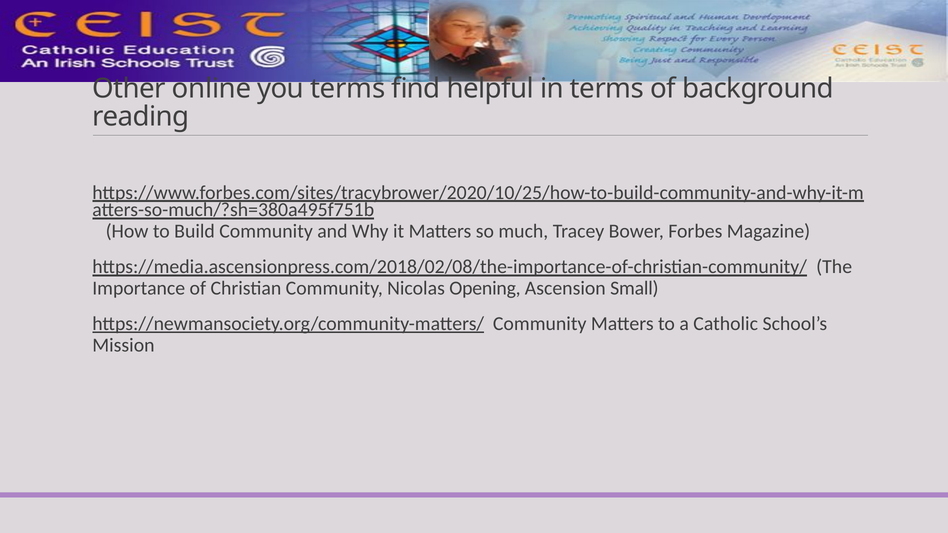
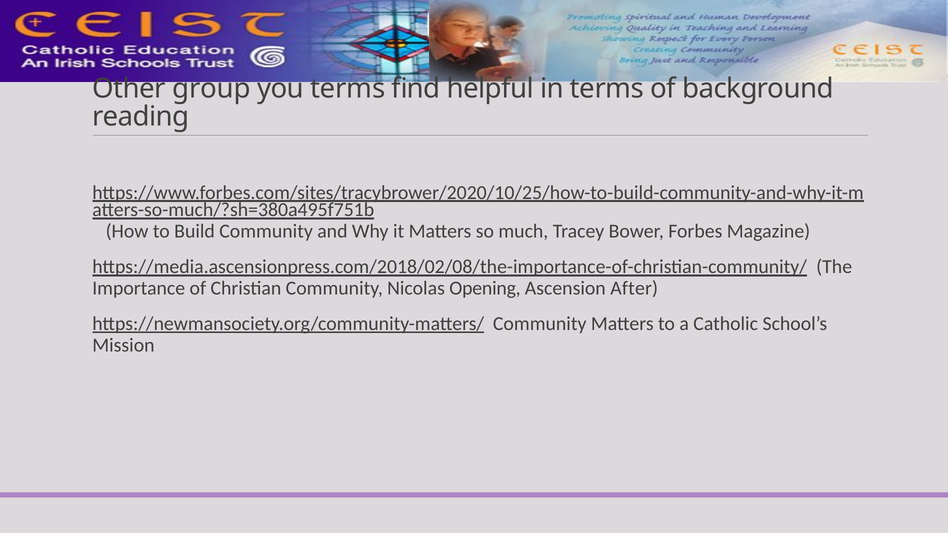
online: online -> group
Small: Small -> After
